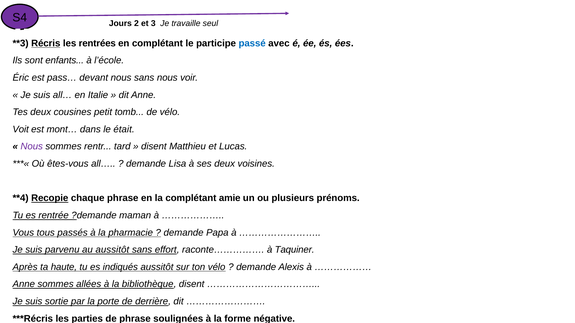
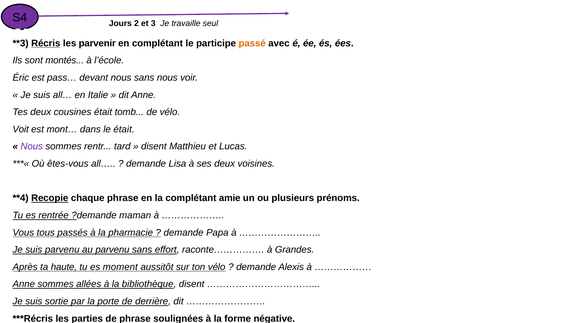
rentrées: rentrées -> parvenir
passé colour: blue -> orange
enfants: enfants -> montés
cousines petit: petit -> était
au aussitôt: aussitôt -> parvenu
Taquiner: Taquiner -> Grandes
indiqués: indiqués -> moment
